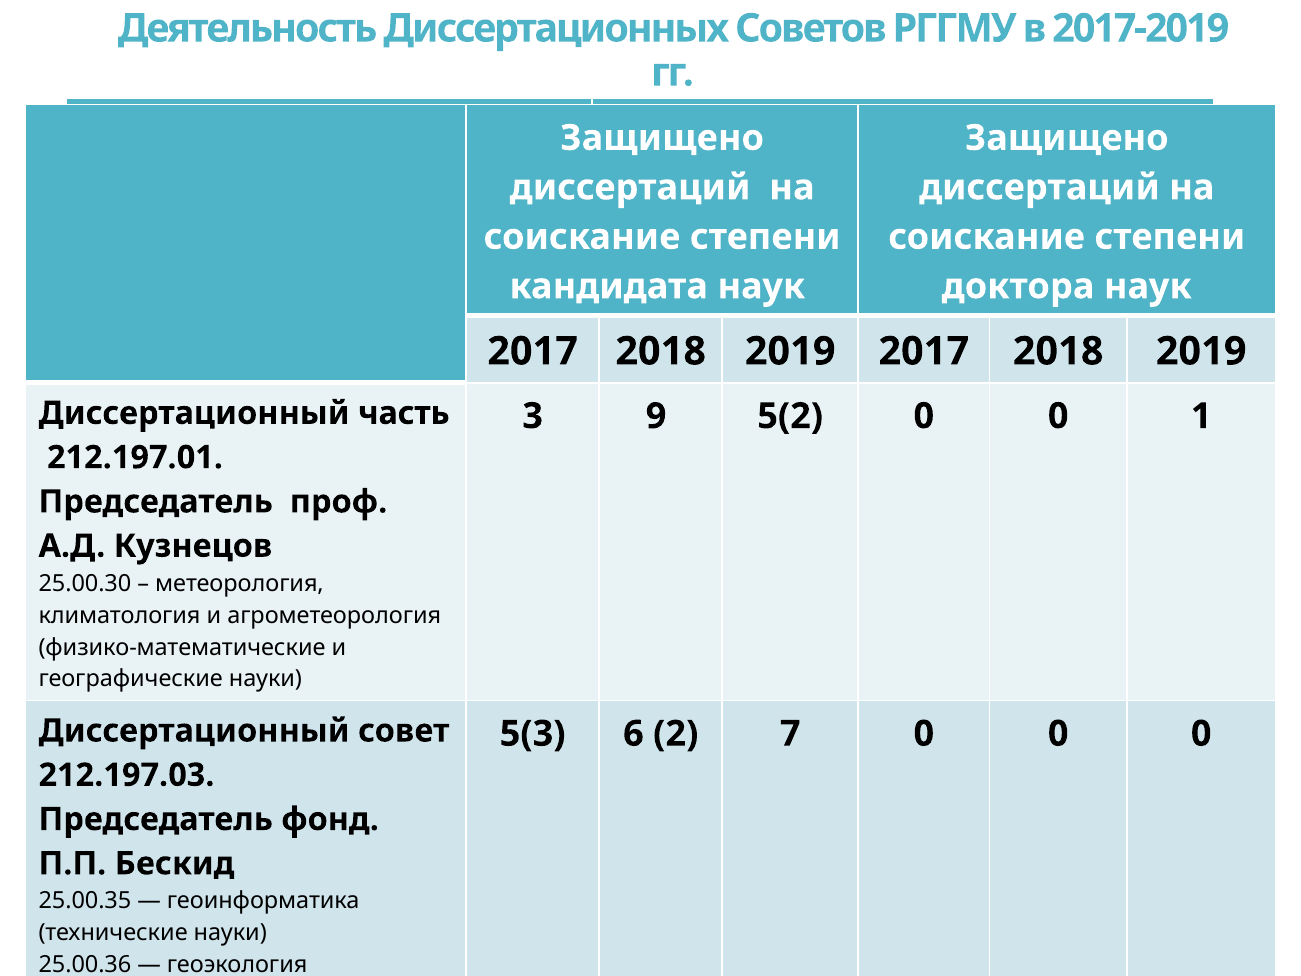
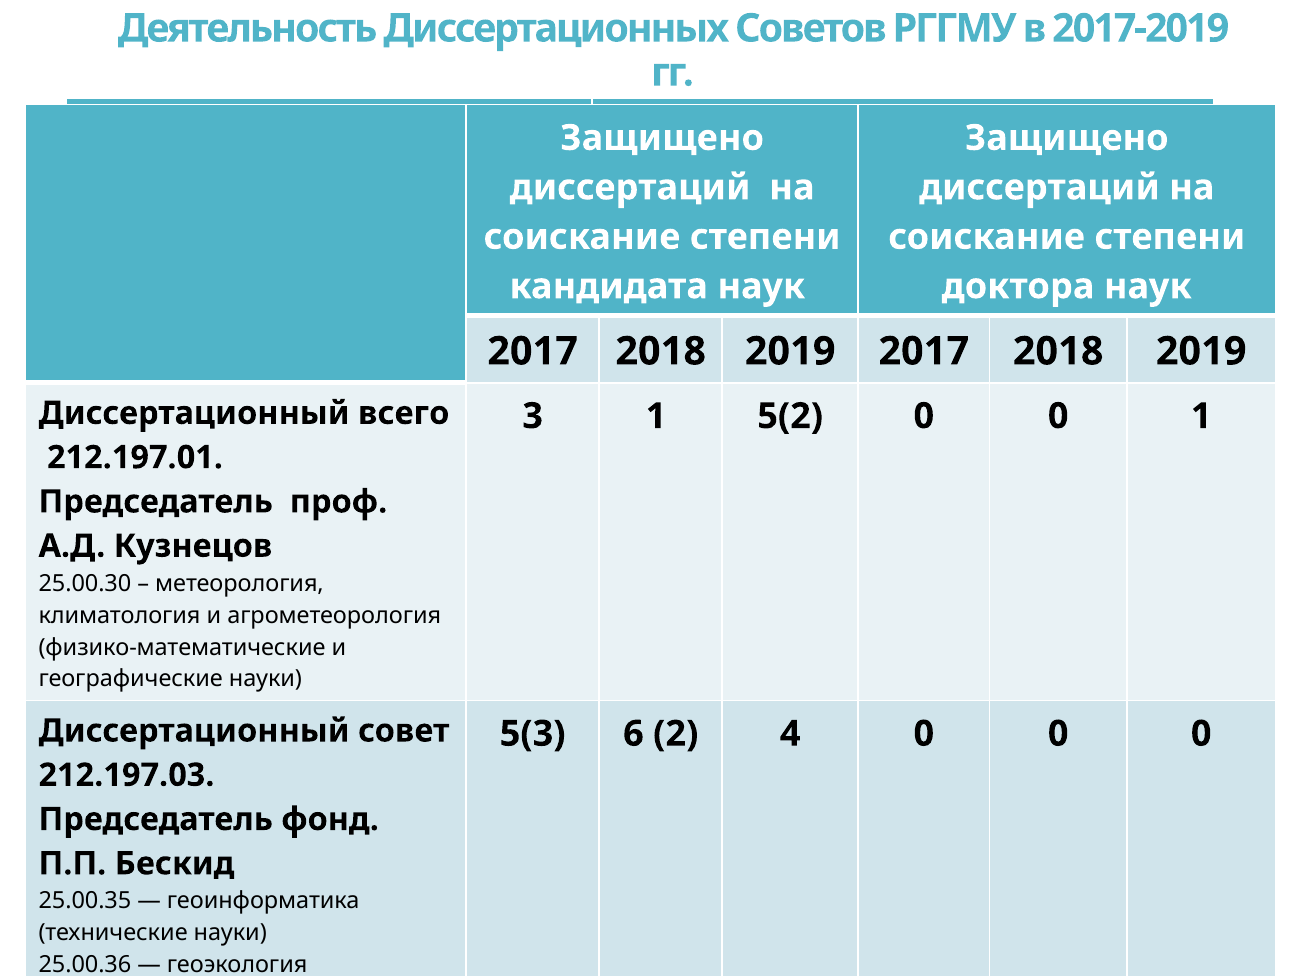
часть: часть -> всего
3 9: 9 -> 1
7: 7 -> 4
